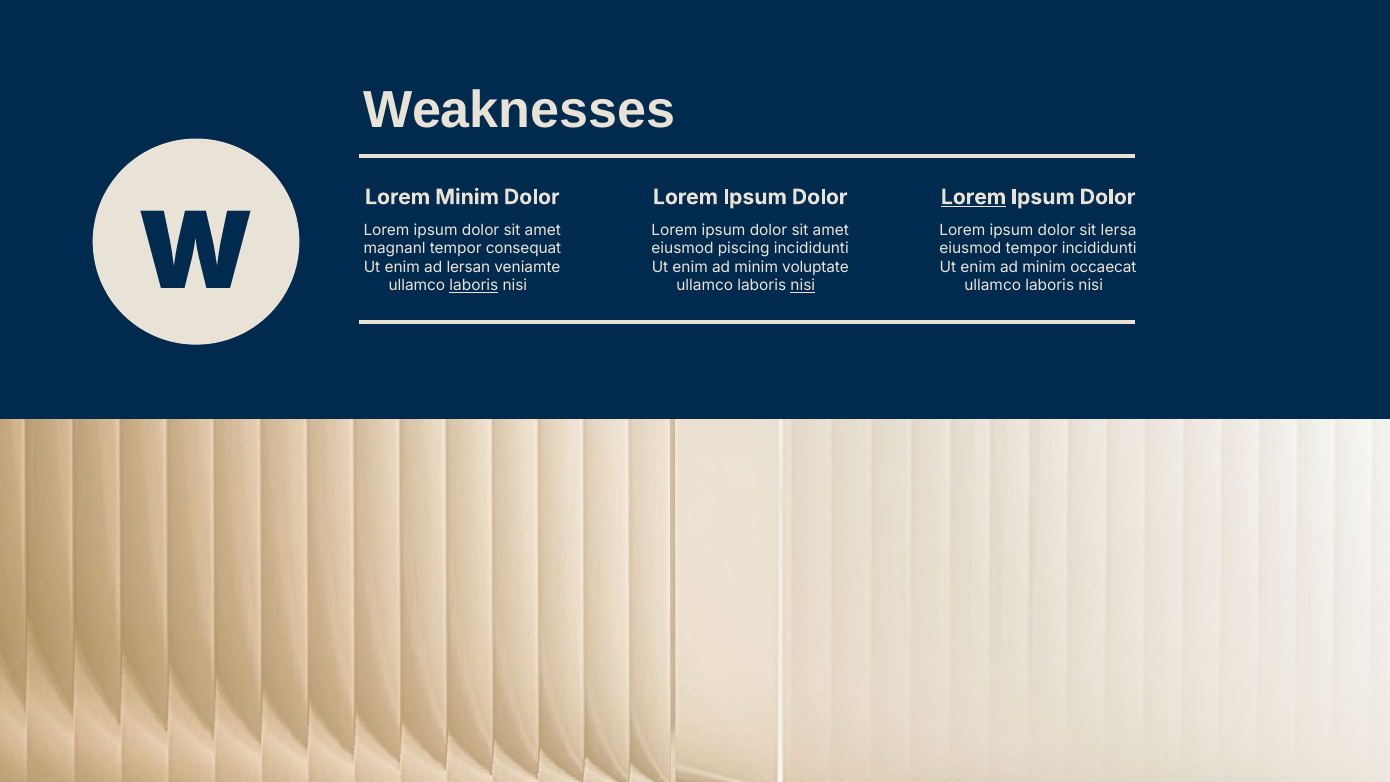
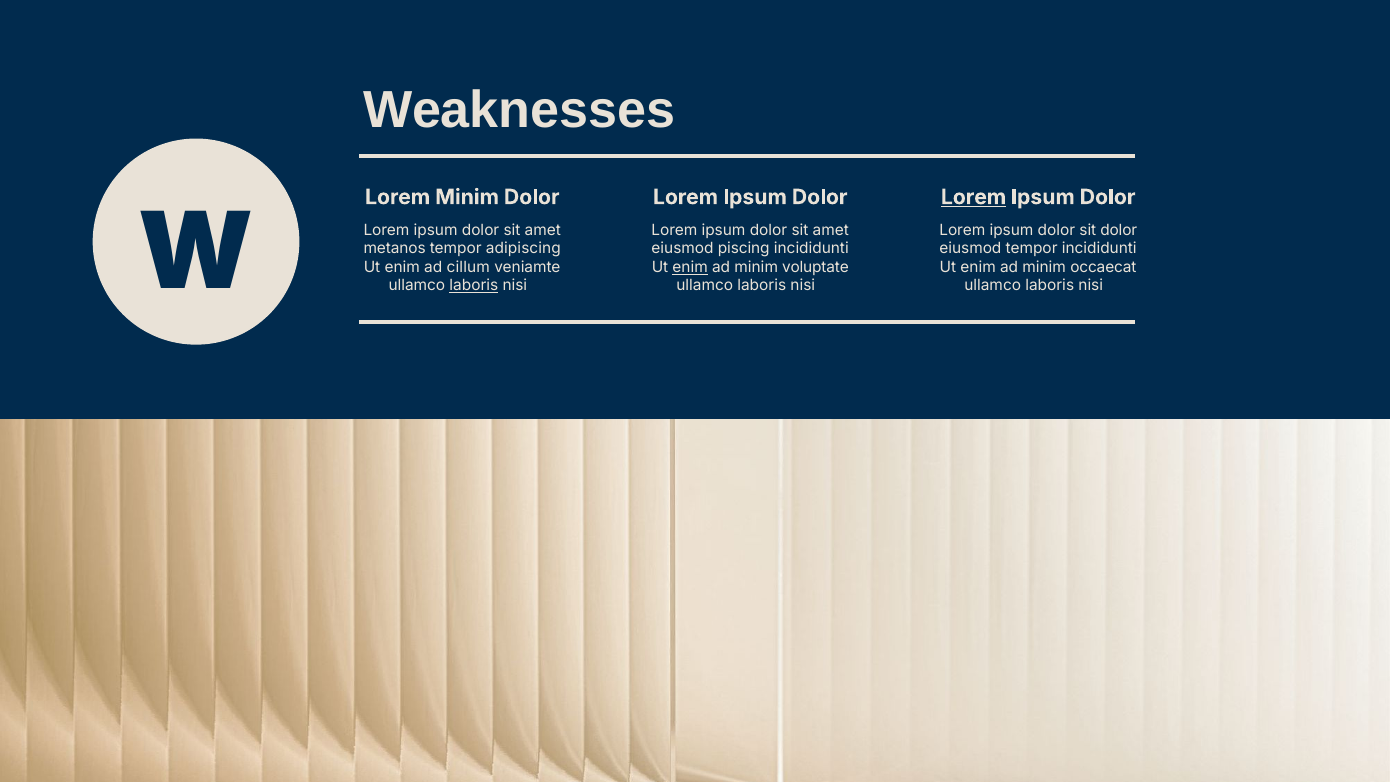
sit lersa: lersa -> dolor
magnanl: magnanl -> metanos
consequat: consequat -> adipiscing
lersan: lersan -> cillum
enim at (690, 267) underline: none -> present
nisi at (803, 286) underline: present -> none
